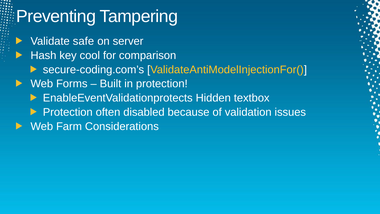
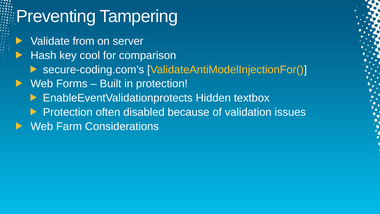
safe: safe -> from
